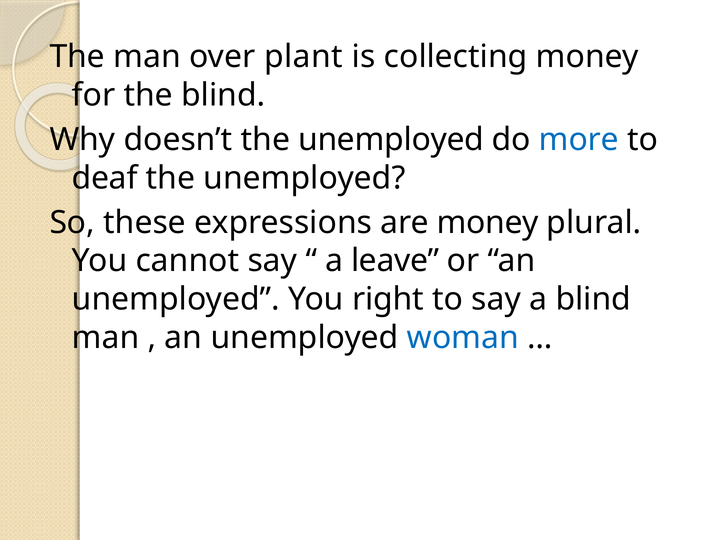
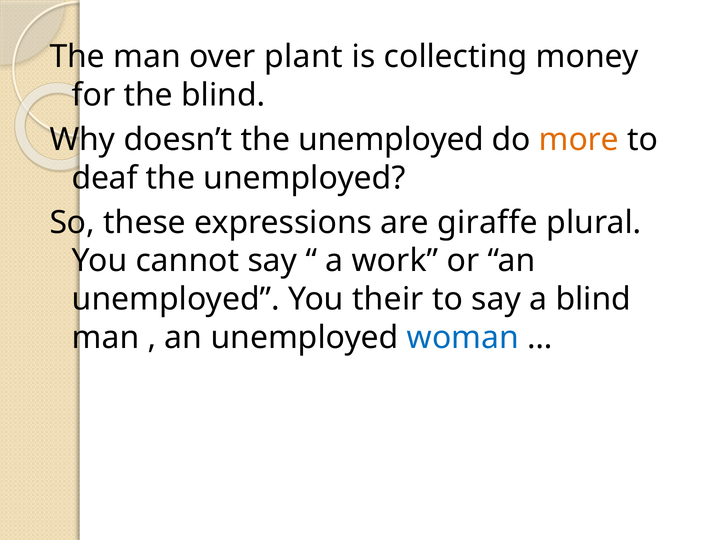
more colour: blue -> orange
are money: money -> giraffe
leave: leave -> work
right: right -> their
